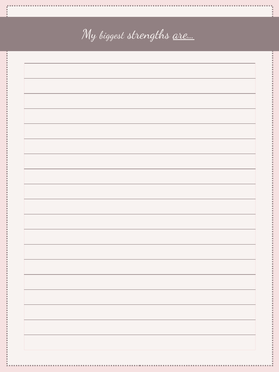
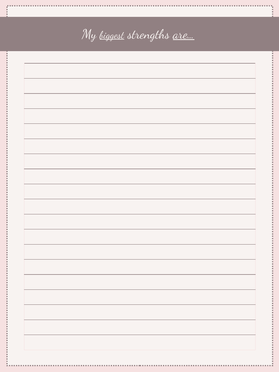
biggest underline: none -> present
